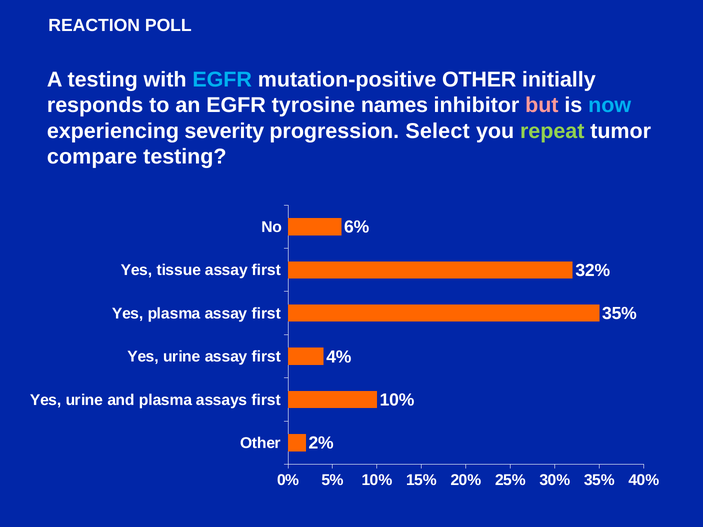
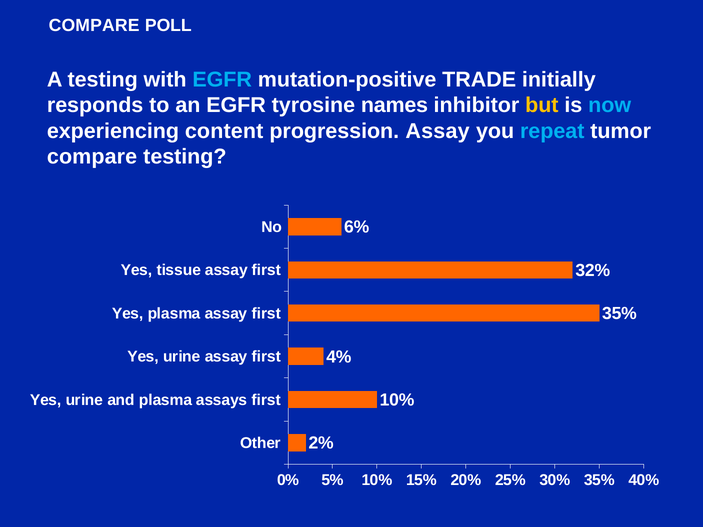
REACTION at (94, 26): REACTION -> COMPARE
mutation-positive OTHER: OTHER -> TRADE
but colour: pink -> yellow
severity: severity -> content
progression Select: Select -> Assay
repeat colour: light green -> light blue
